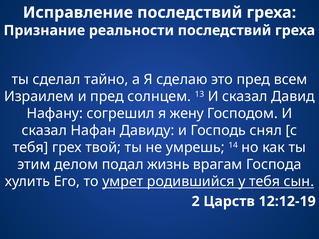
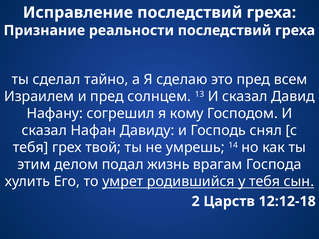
жену: жену -> кому
12:12-19: 12:12-19 -> 12:12-18
